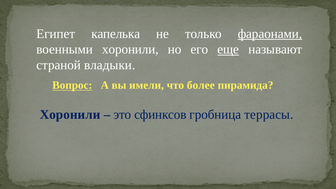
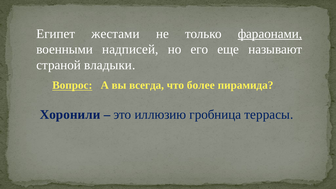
капелька: капелька -> жестами
военными хоронили: хоронили -> надписей
еще underline: present -> none
имели: имели -> всегда
сфинксов: сфинксов -> иллюзию
